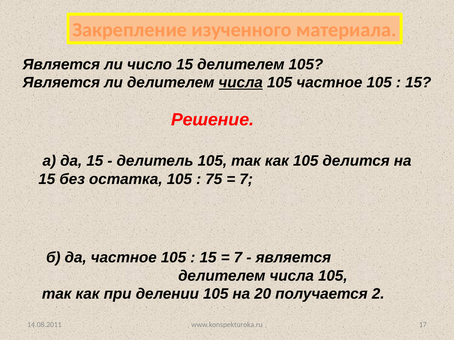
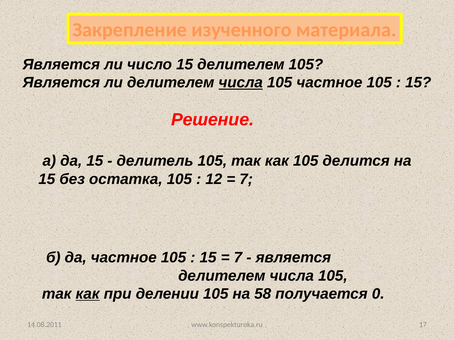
75: 75 -> 12
как at (88, 294) underline: none -> present
20: 20 -> 58
2: 2 -> 0
